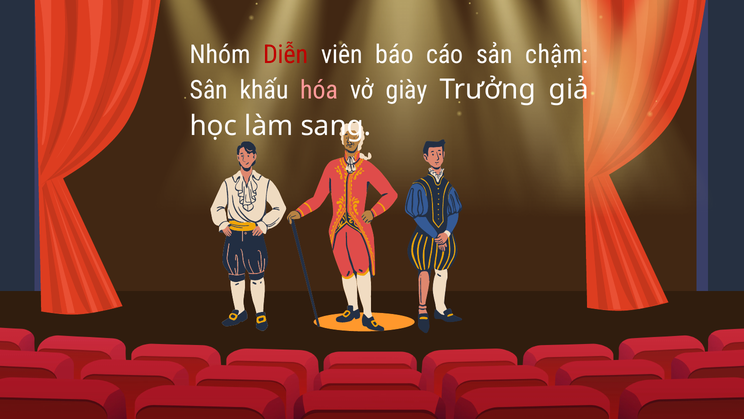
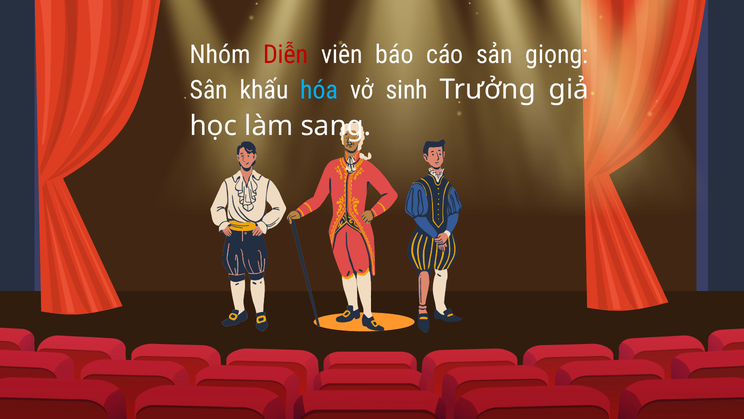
chậm: chậm -> giọng
hóa colour: pink -> light blue
giày: giày -> sinh
